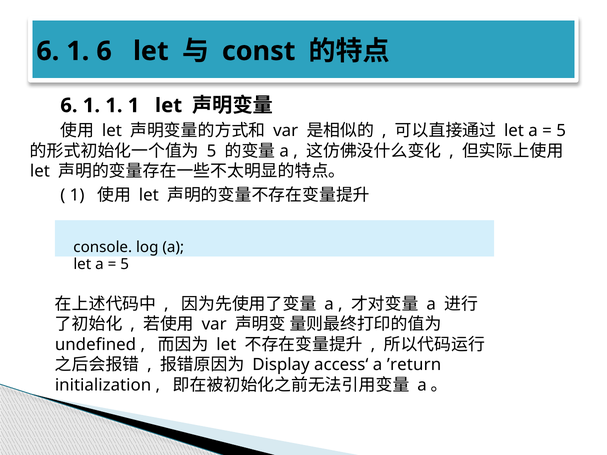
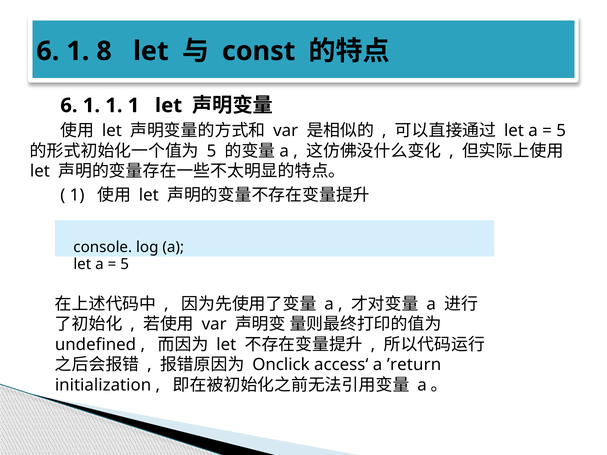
1 6: 6 -> 8
Display: Display -> Onclick
